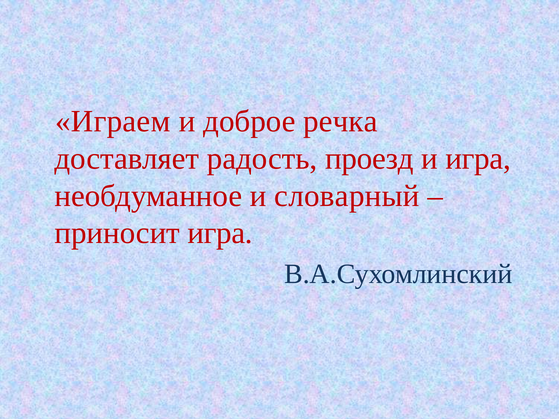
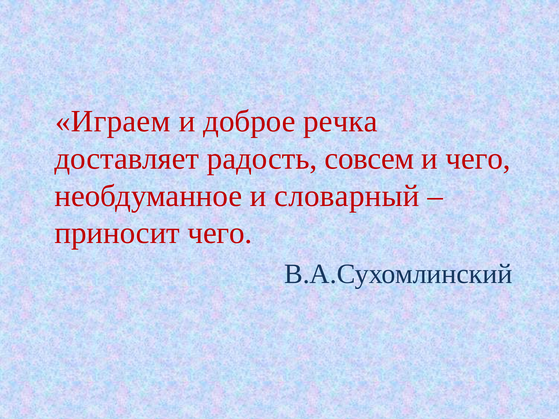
проезд: проезд -> совсем
и игра: игра -> чего
приносит игра: игра -> чего
